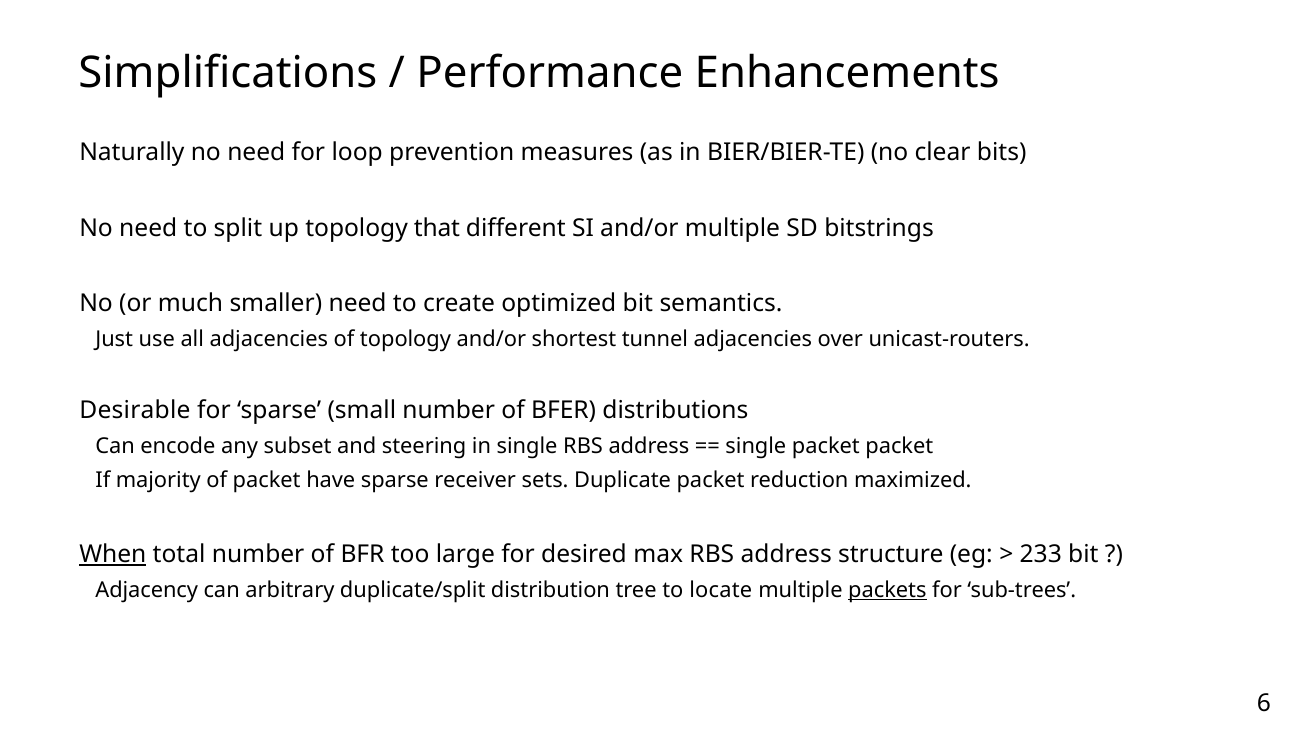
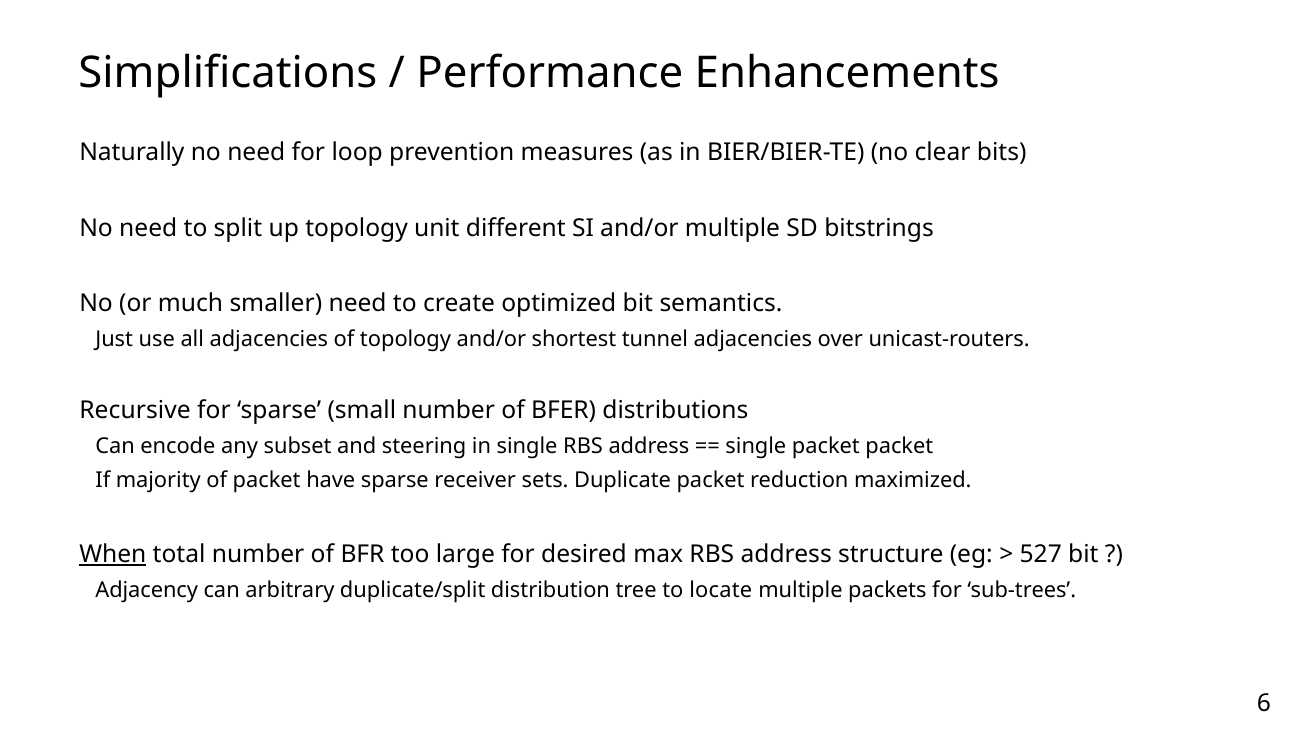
that: that -> unit
Desirable: Desirable -> Recursive
233: 233 -> 527
packets underline: present -> none
